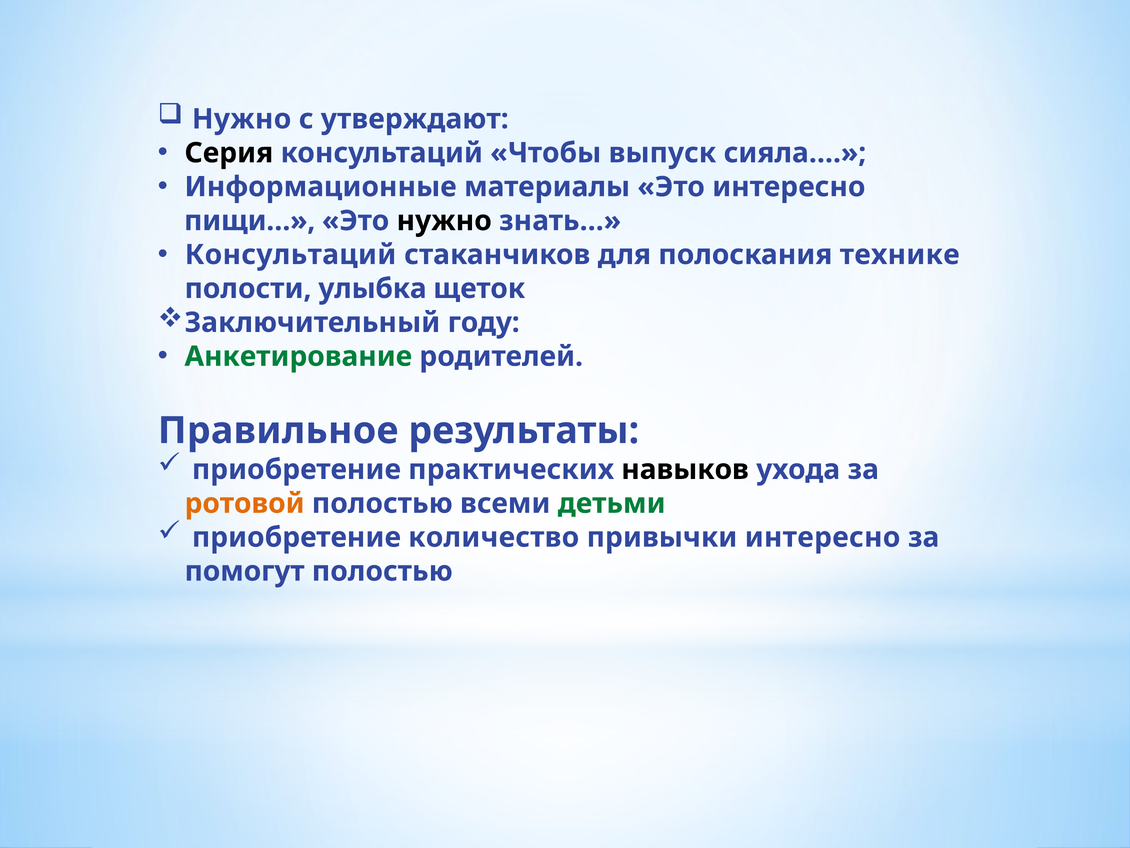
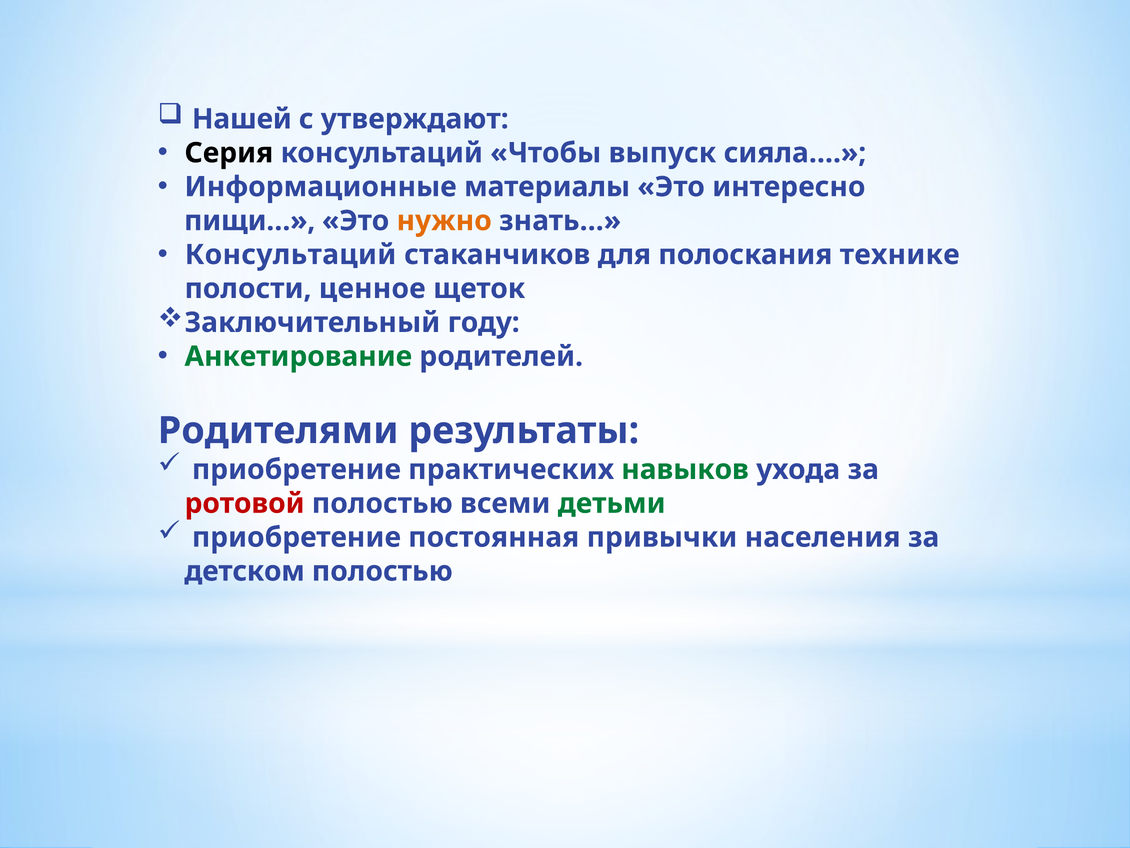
Нужно at (242, 119): Нужно -> Нашей
нужно at (444, 221) colour: black -> orange
улыбка: улыбка -> ценное
Правильное: Правильное -> Родителями
навыков colour: black -> green
ротовой colour: orange -> red
количество: количество -> постоянная
привычки интересно: интересно -> населения
помогут: помогут -> детском
